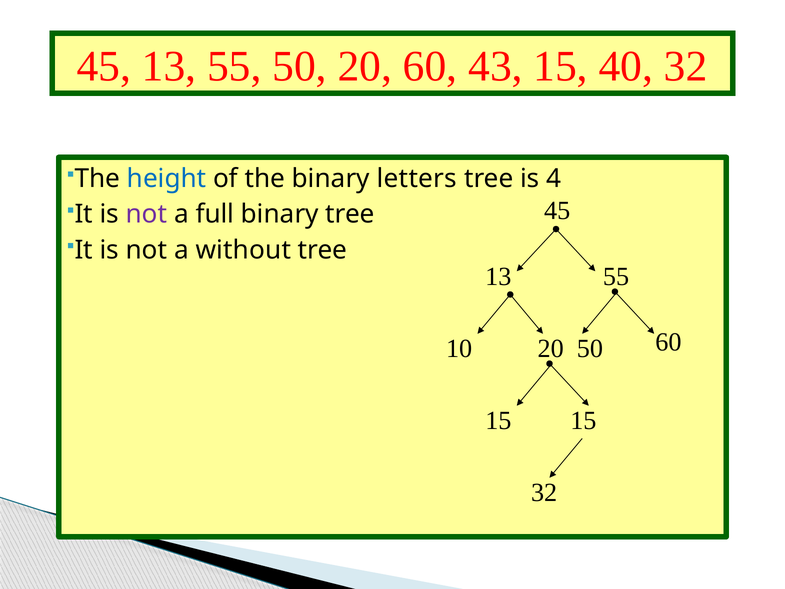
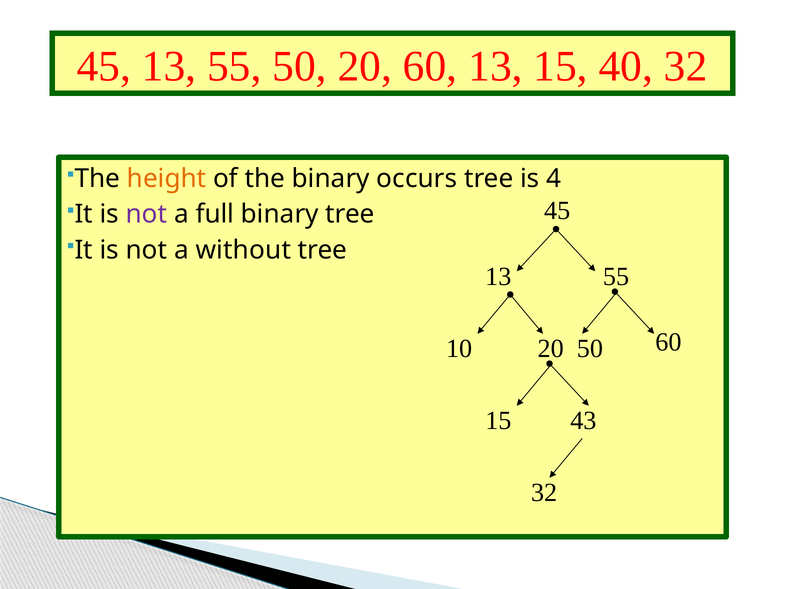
60 43: 43 -> 13
height colour: blue -> orange
letters: letters -> occurs
15 15: 15 -> 43
